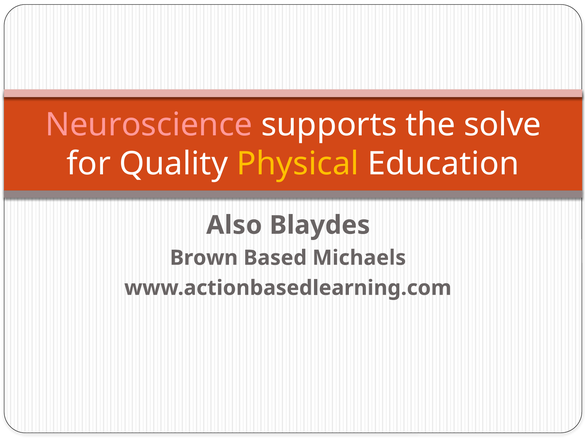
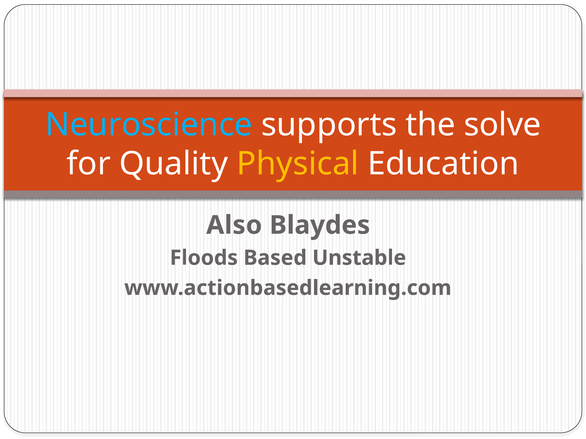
Neuroscience colour: pink -> light blue
Brown: Brown -> Floods
Michaels: Michaels -> Unstable
